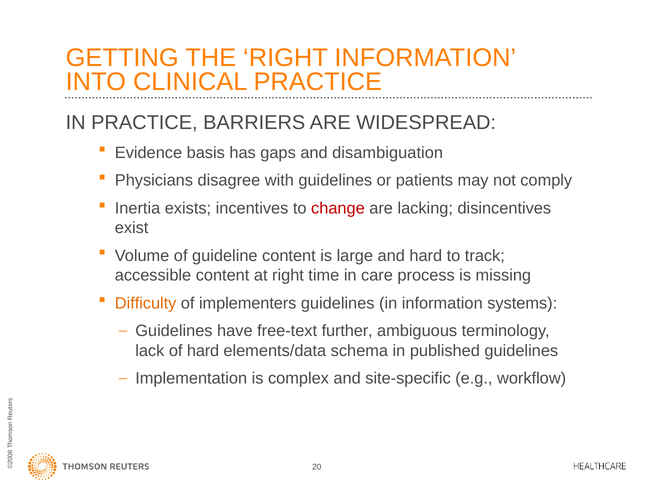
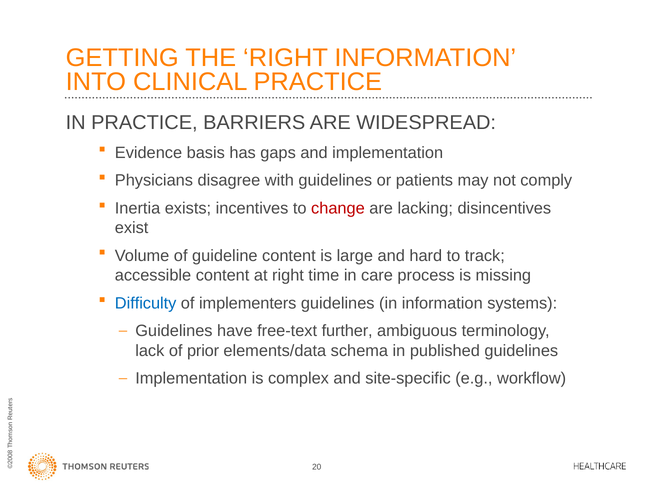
and disambiguation: disambiguation -> implementation
Difficulty colour: orange -> blue
of hard: hard -> prior
